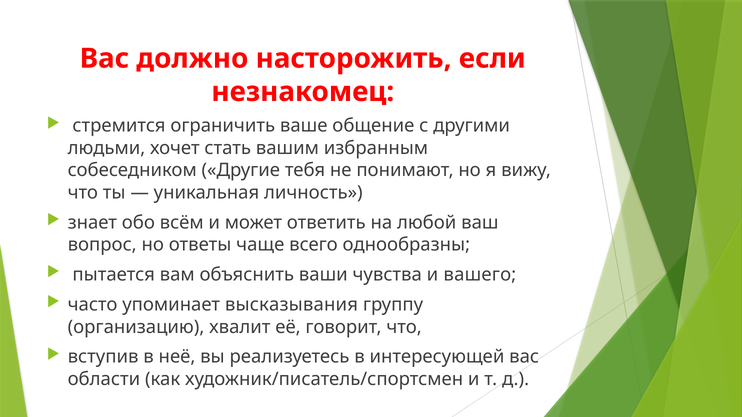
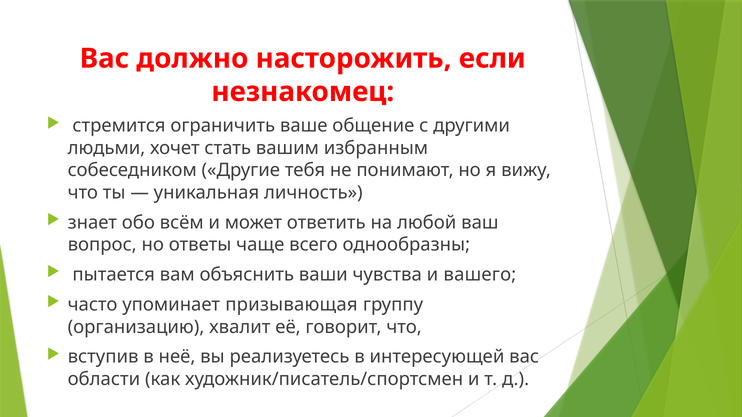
высказывания: высказывания -> призывающая
